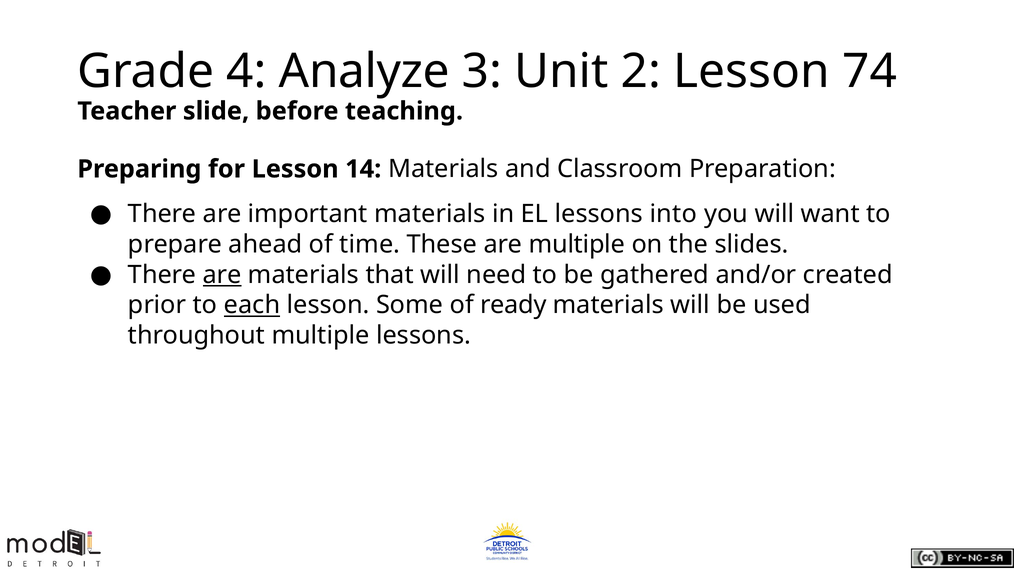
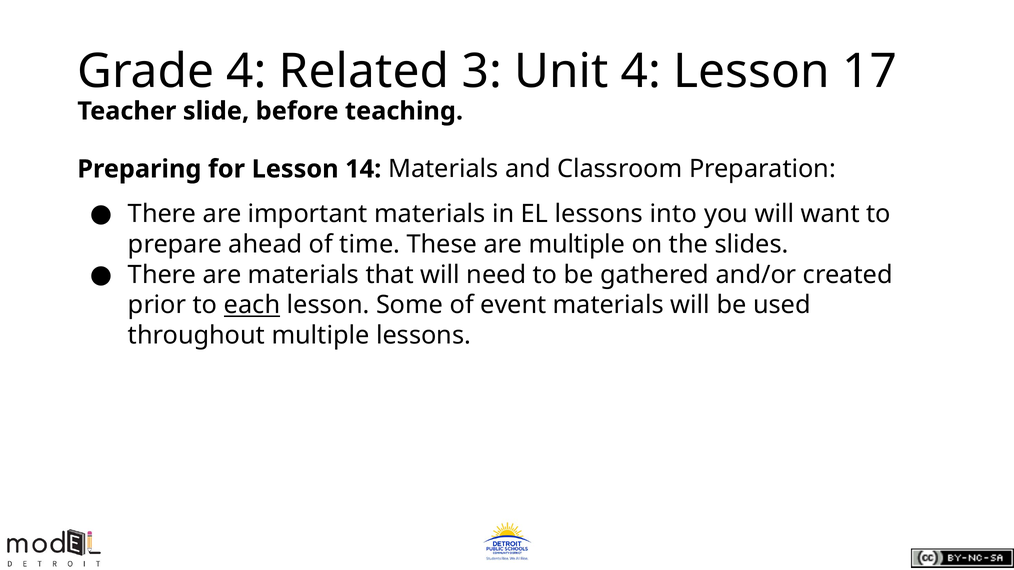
Analyze: Analyze -> Related
Unit 2: 2 -> 4
74: 74 -> 17
are at (222, 275) underline: present -> none
ready: ready -> event
